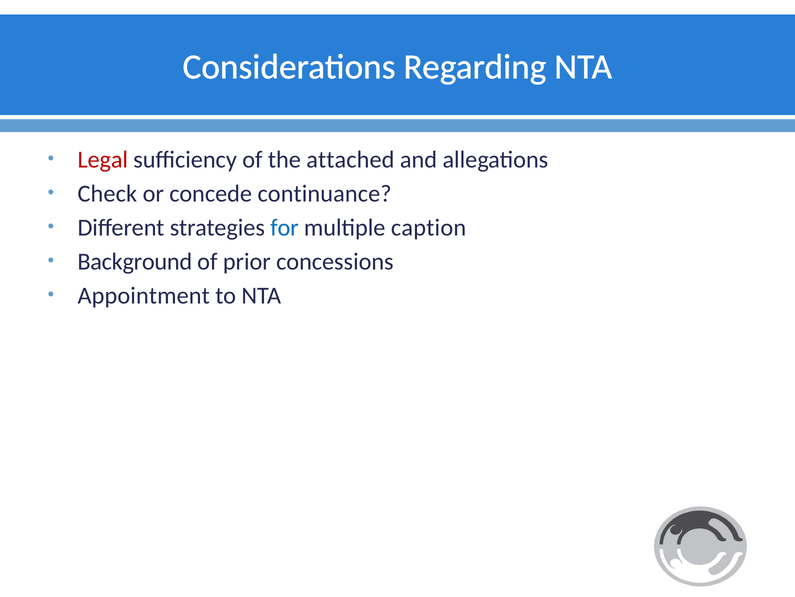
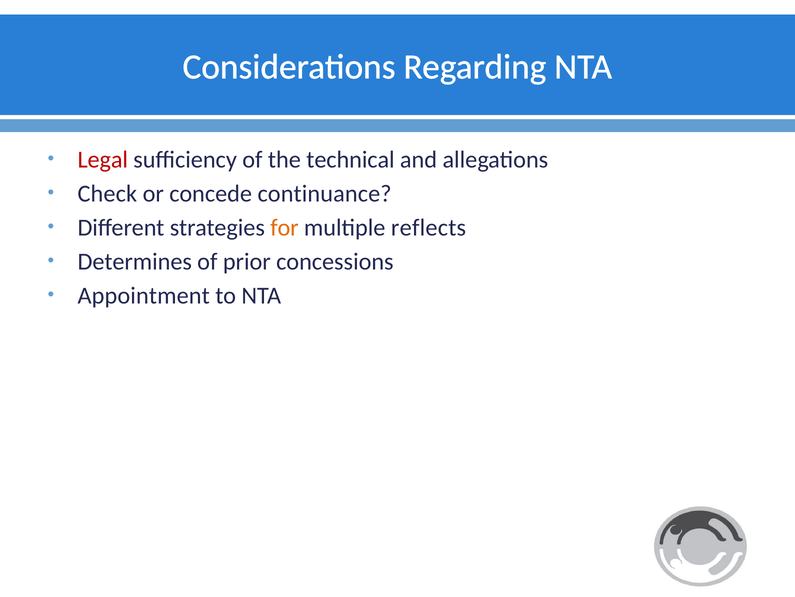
attached: attached -> technical
for colour: blue -> orange
caption: caption -> reflects
Background: Background -> Determines
